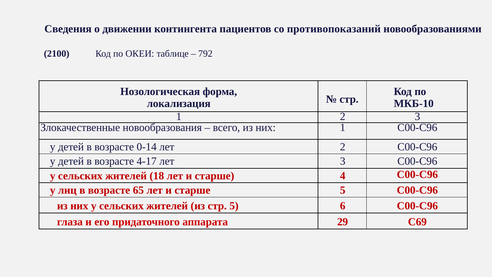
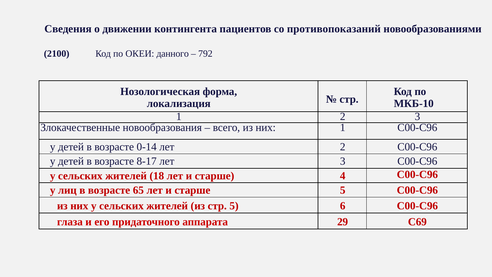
таблице: таблице -> данного
4-17: 4-17 -> 8-17
